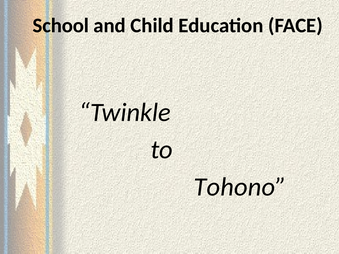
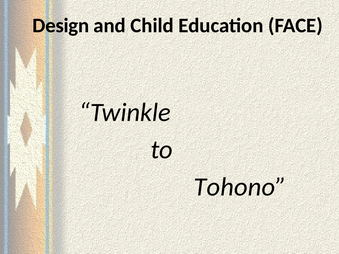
School: School -> Design
